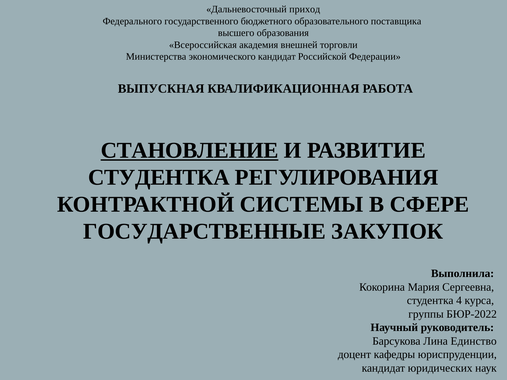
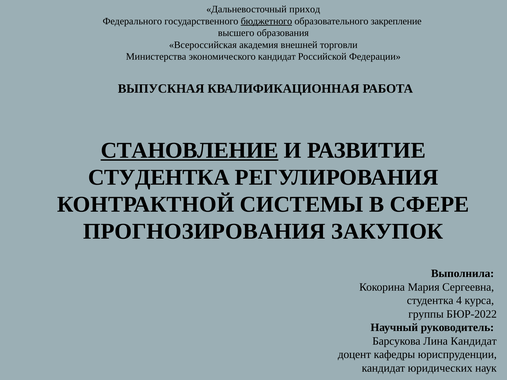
бюджетного underline: none -> present
поставщика: поставщика -> закрепление
ГОСУДАРСТВЕННЫЕ: ГОСУДАРСТВЕННЫЕ -> ПРОГНОЗИРОВАНИЯ
Лина Единство: Единство -> Кандидат
